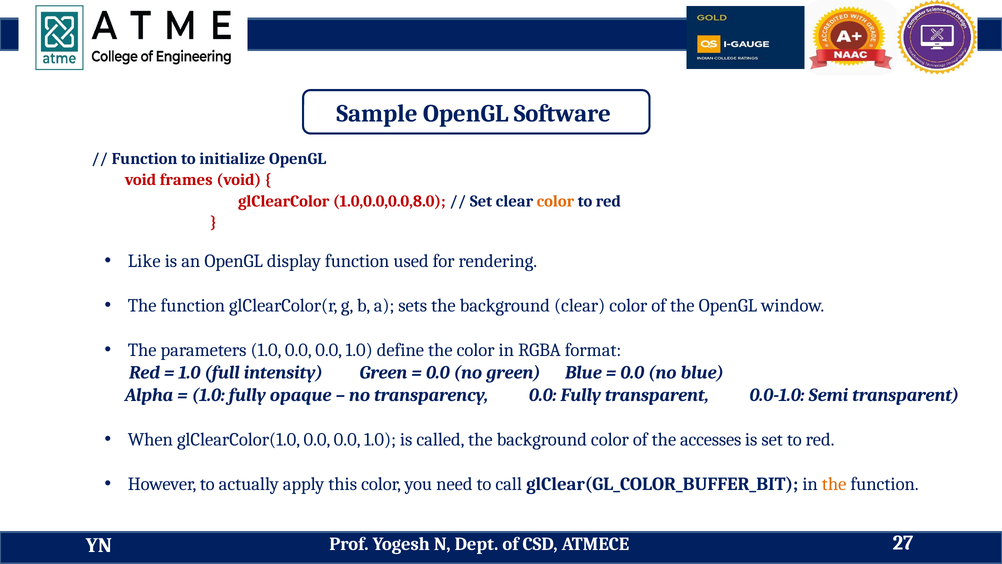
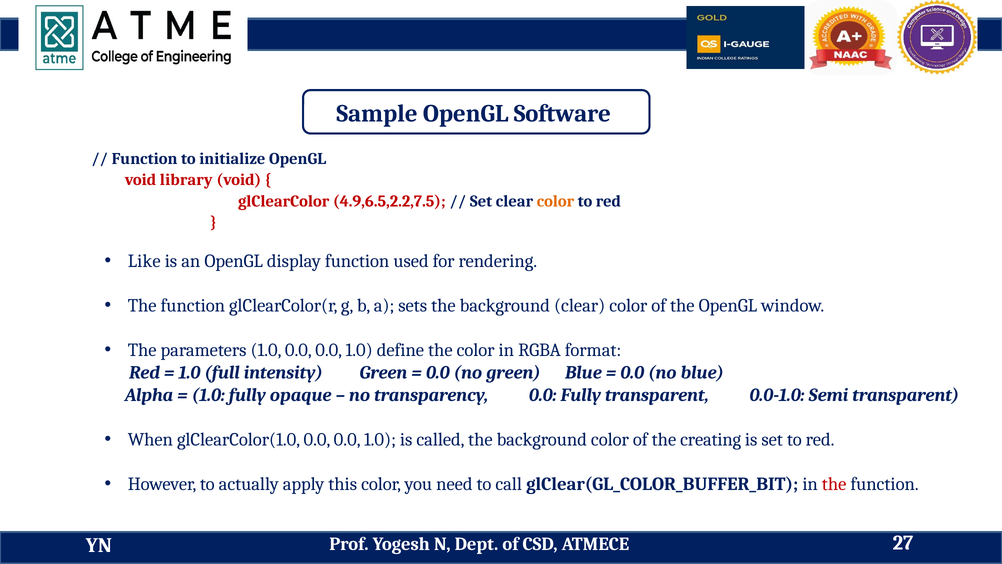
frames: frames -> library
1.0,0.0,0.0,8.0: 1.0,0.0,0.0,8.0 -> 4.9,6.5,2.2,7.5
accesses: accesses -> creating
the at (834, 484) colour: orange -> red
